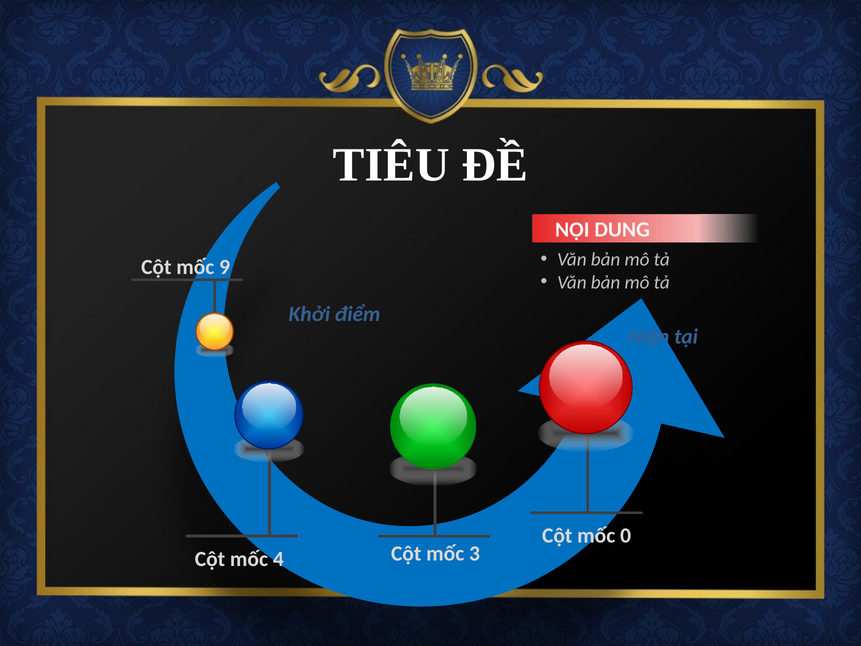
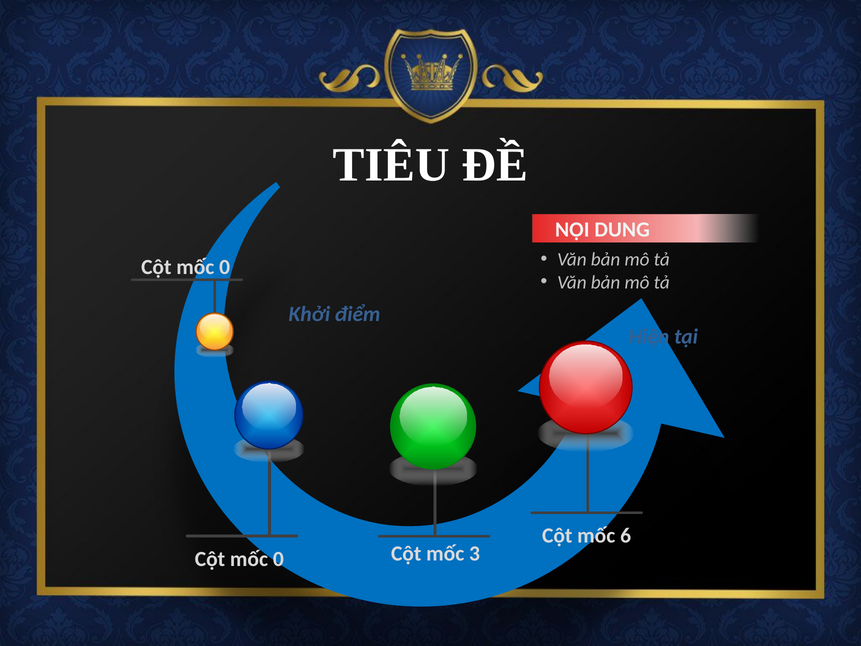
9 at (225, 267): 9 -> 0
0: 0 -> 6
4 at (278, 559): 4 -> 0
